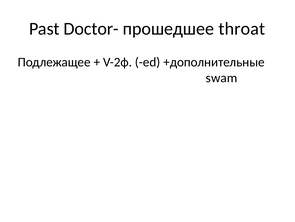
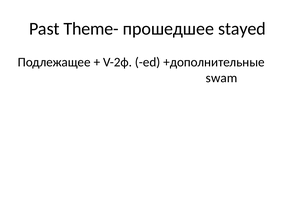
Doctor-: Doctor- -> Theme-
throat: throat -> stayed
